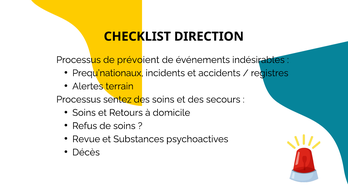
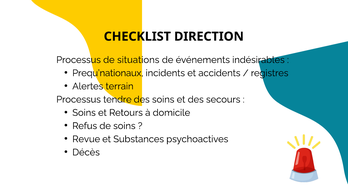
prévoient: prévoient -> situations
sentez: sentez -> tendre
